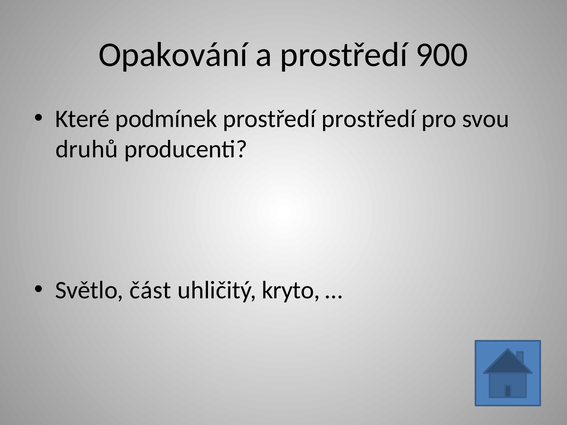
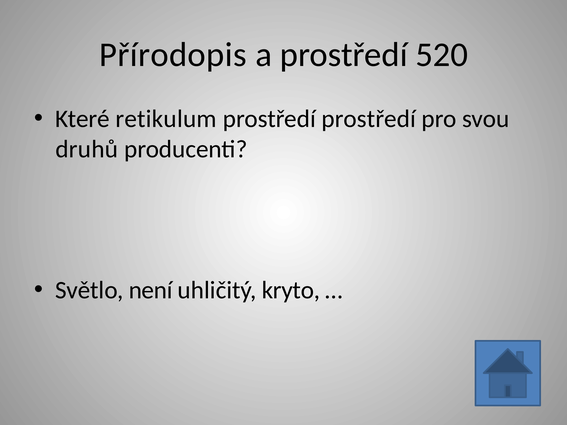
Opakování: Opakování -> Přírodopis
900: 900 -> 520
podmínek: podmínek -> retikulum
část: část -> není
